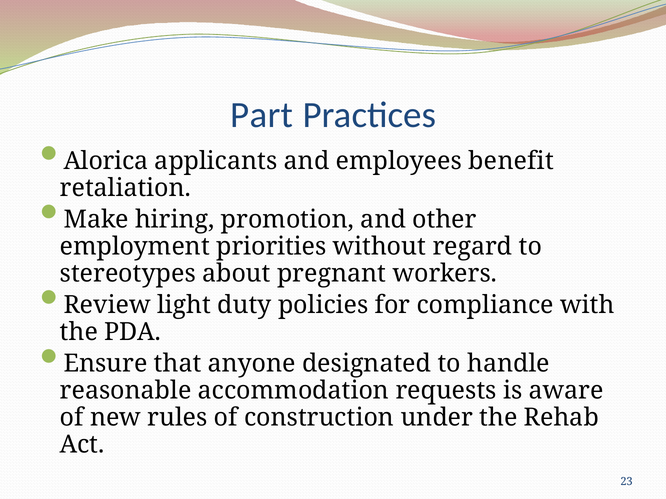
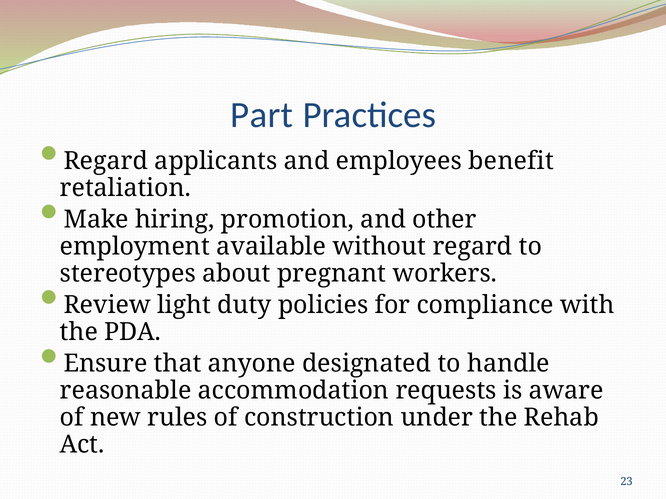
Alorica at (106, 161): Alorica -> Regard
priorities: priorities -> available
